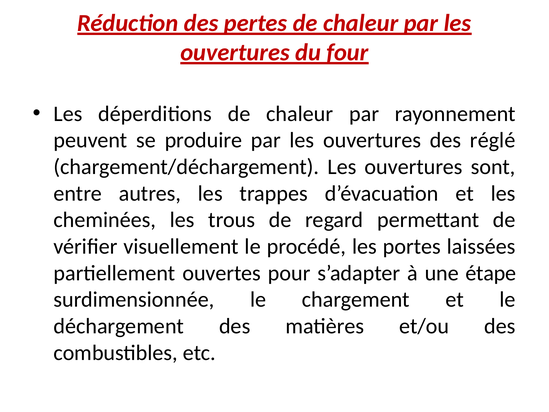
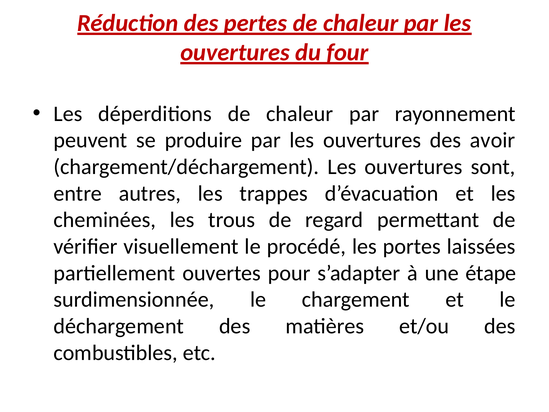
réglé: réglé -> avoir
